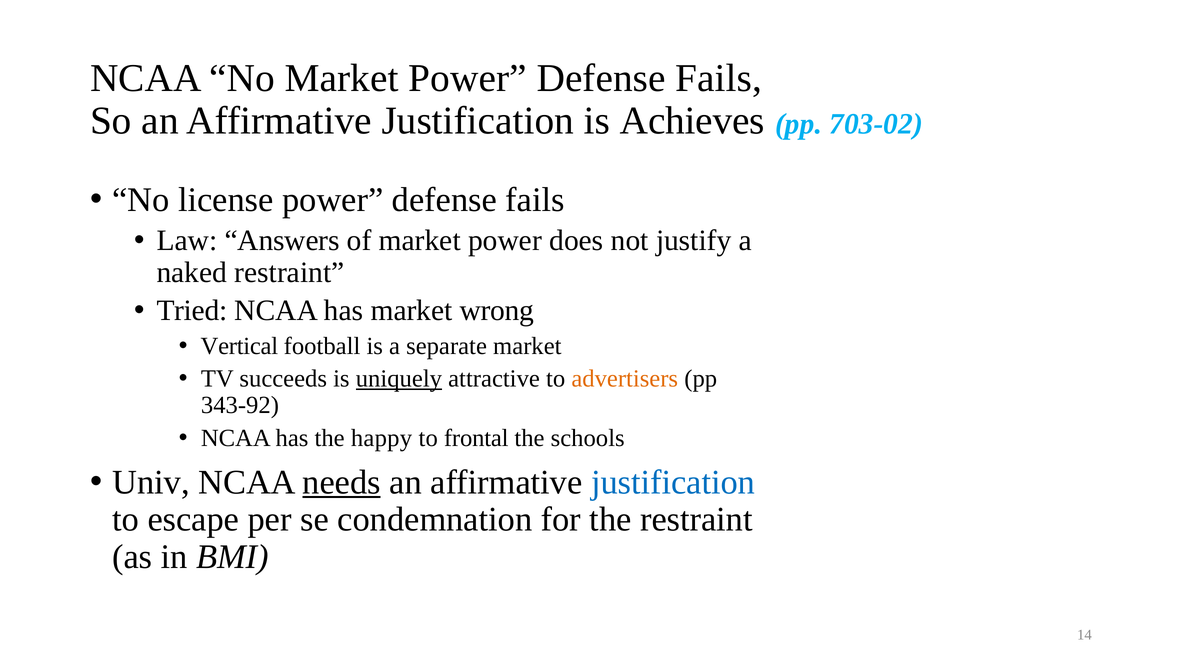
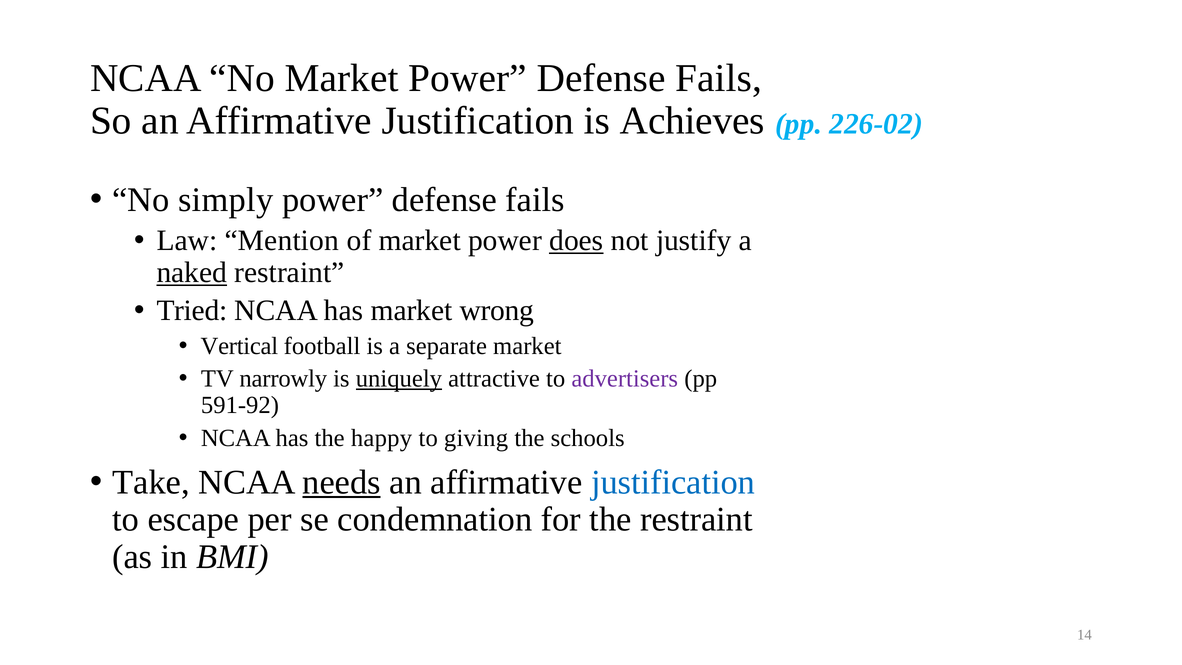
703-02: 703-02 -> 226-02
license: license -> simply
Answers: Answers -> Mention
does underline: none -> present
naked underline: none -> present
succeeds: succeeds -> narrowly
advertisers colour: orange -> purple
343-92: 343-92 -> 591-92
frontal: frontal -> giving
Univ: Univ -> Take
